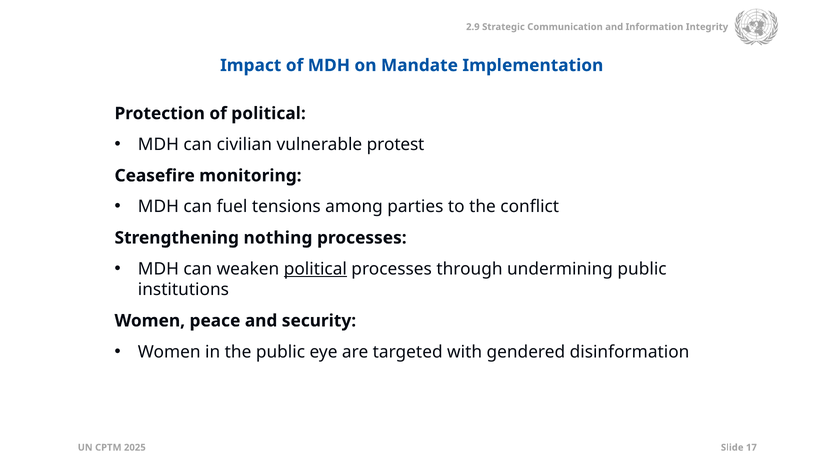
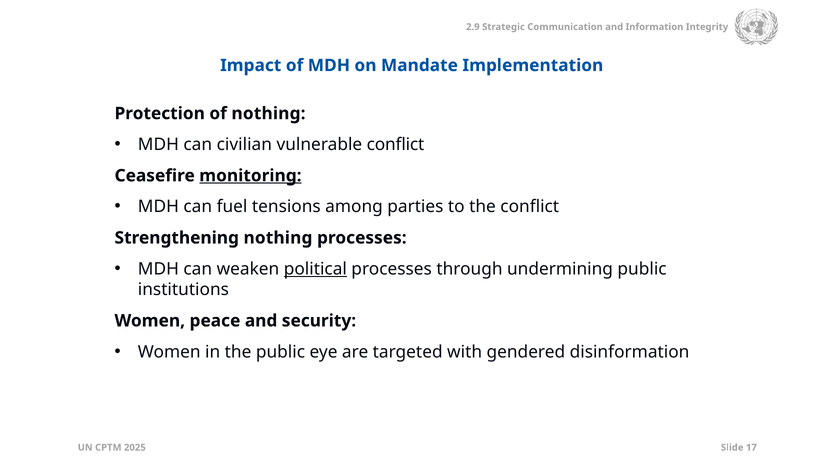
of political: political -> nothing
vulnerable protest: protest -> conflict
monitoring underline: none -> present
